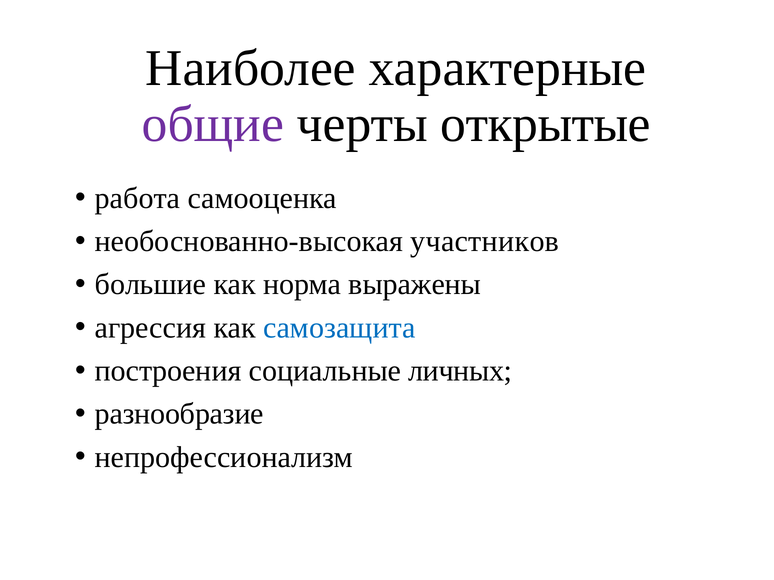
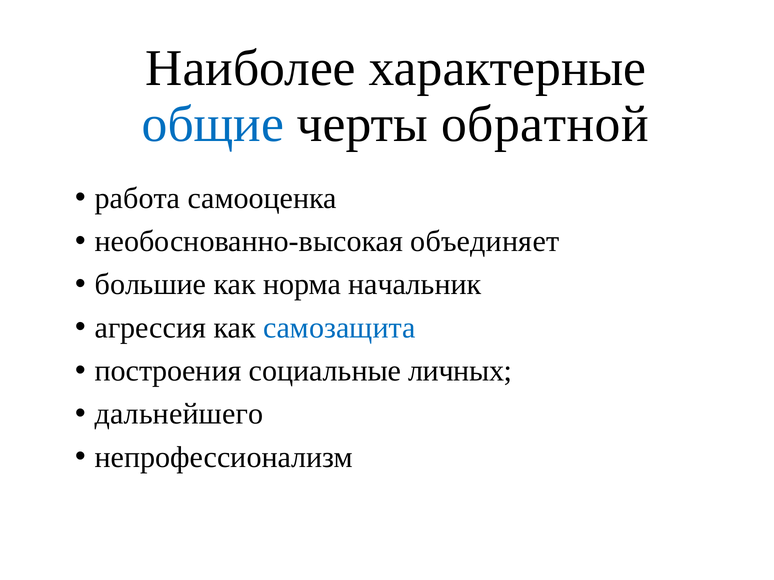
общие colour: purple -> blue
открытые: открытые -> обратной
участников: участников -> объединяет
выражены: выражены -> начальник
разнообразие: разнообразие -> дальнейшего
